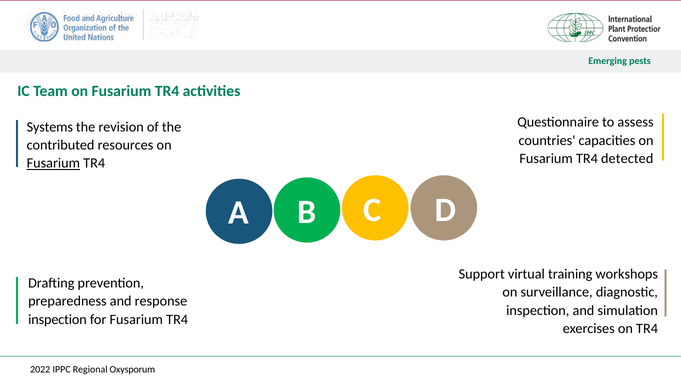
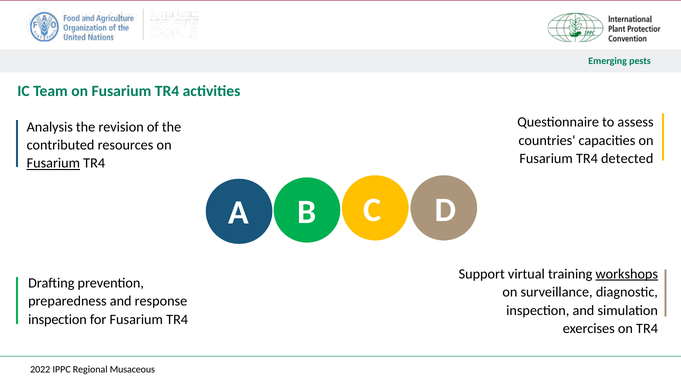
Systems: Systems -> Analysis
workshops underline: none -> present
Oxysporum: Oxysporum -> Musaceous
